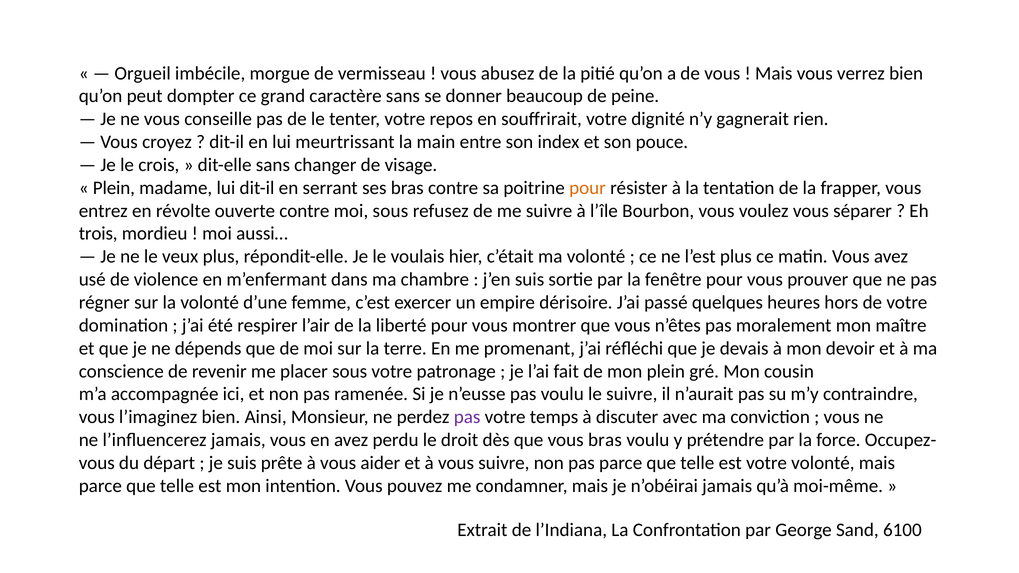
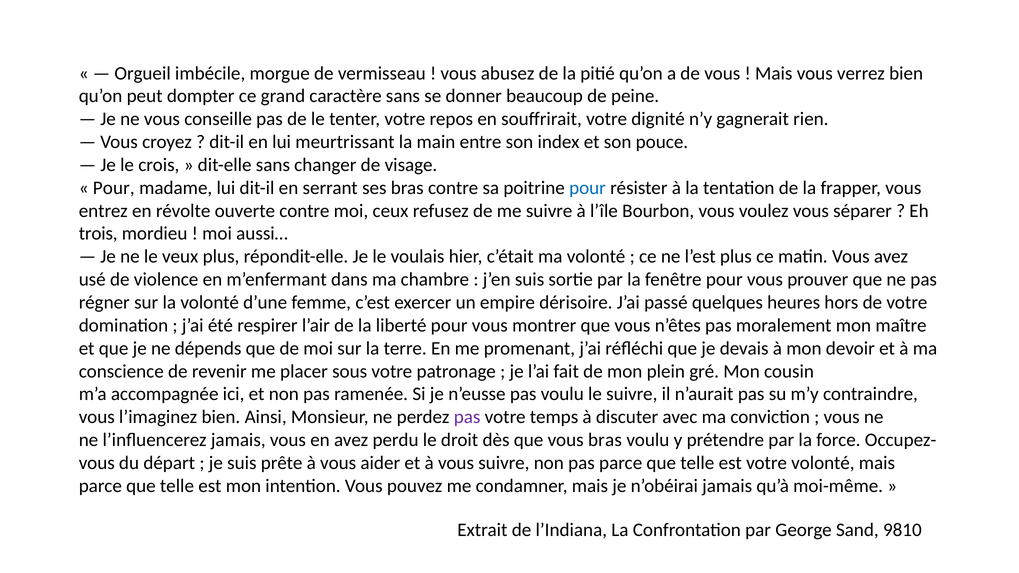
Plein at (114, 188): Plein -> Pour
pour at (588, 188) colour: orange -> blue
moi sous: sous -> ceux
6100: 6100 -> 9810
